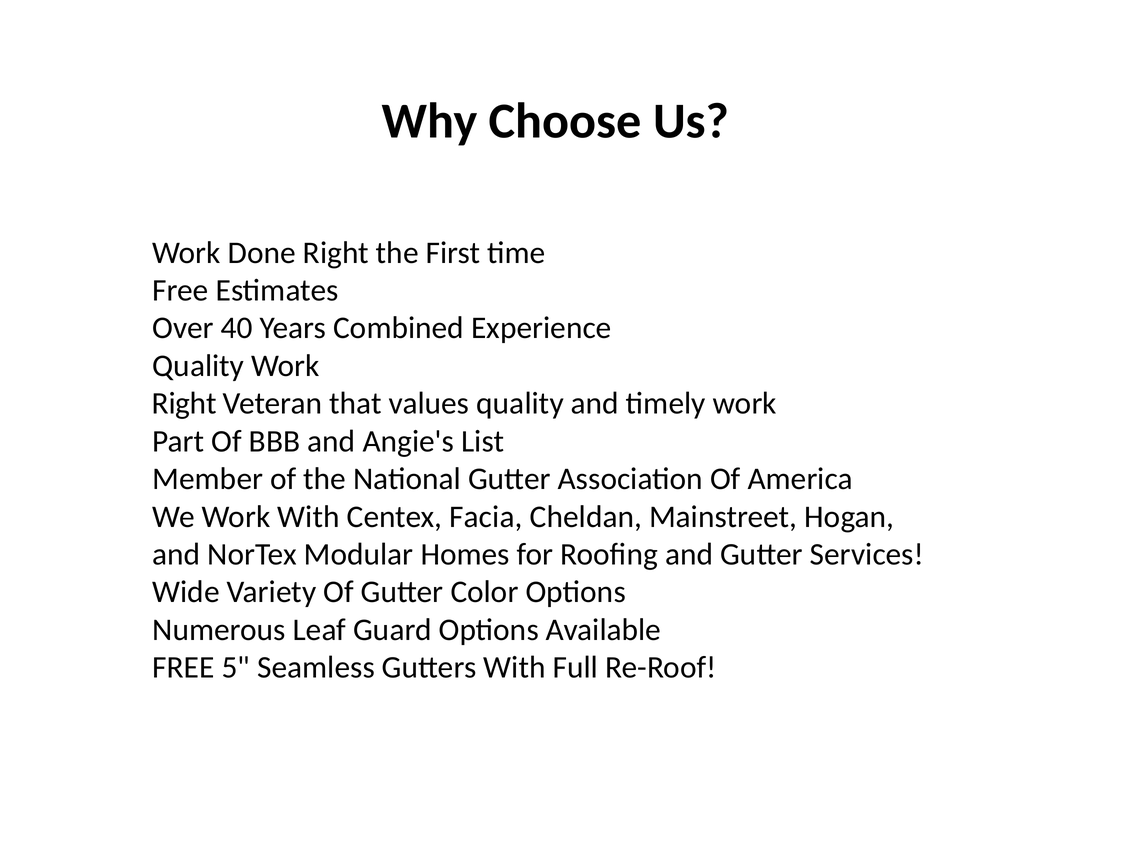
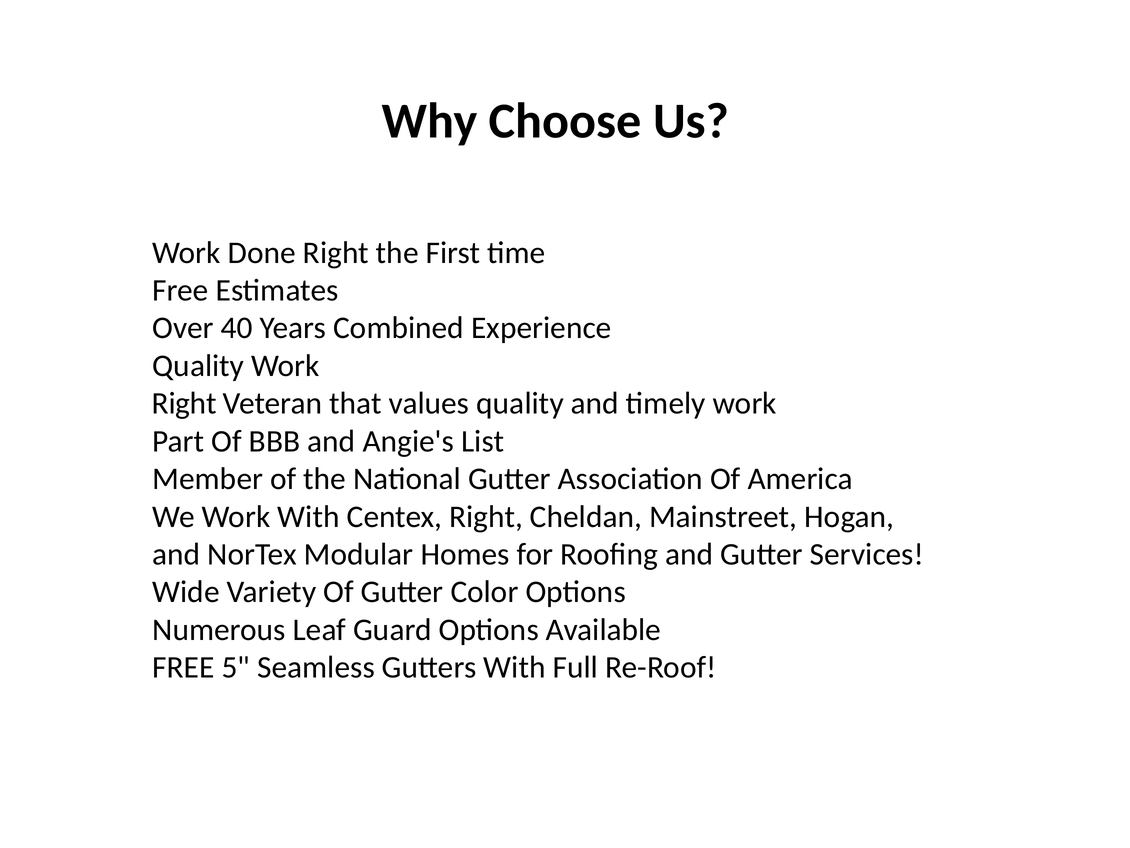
Centex Facia: Facia -> Right
